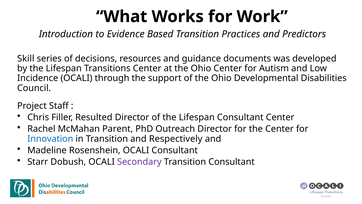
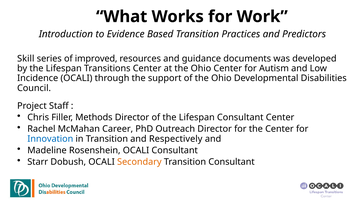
decisions: decisions -> improved
Resulted: Resulted -> Methods
Parent: Parent -> Career
Secondary colour: purple -> orange
